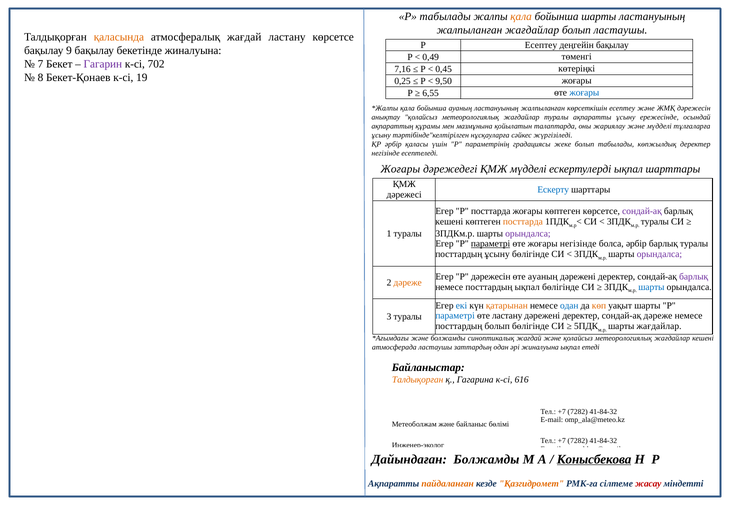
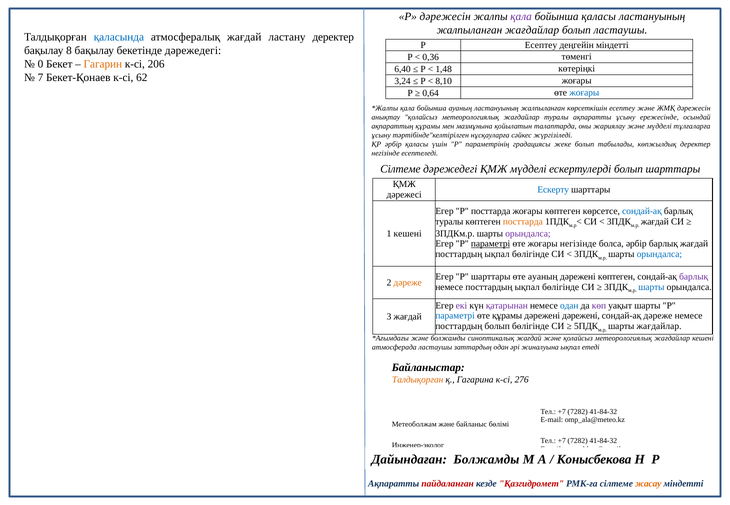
Р табылады: табылады -> дәрежесін
қала at (521, 16) colour: orange -> purple
бойынша шарты: шарты -> қаласы
қаласында colour: orange -> blue
ластану көрсетсе: көрсетсе -> деректер
деңгейін бақылау: бақылау -> міндетті
9: 9 -> 8
бекетінде жиналуына: жиналуына -> дәрежедегі
0,49: 0,49 -> 0,36
7: 7 -> 0
Гагарин colour: purple -> orange
702: 702 -> 206
7,16: 7,16 -> 6,40
0,45: 0,45 -> 1,48
8: 8 -> 7
19: 19 -> 62
0,25: 0,25 -> 3,24
9,50: 9,50 -> 8,10
6,55: 6,55 -> 0,64
Жоғары at (400, 169): Жоғары -> Сілтеме
ескертулерді ықпал: ықпал -> болып
сондай-ақ at (642, 212) colour: purple -> blue
кешені at (449, 222): кешені -> туралы
туралы at (655, 222): туралы -> жағдай
1 туралы: туралы -> кешені
барлық туралы: туралы -> жағдай
ұсыну at (497, 254): ұсыну -> ықпал
орындалса at (659, 254) colour: purple -> blue
Р дәрежесін: дәрежесін -> шарттары
деректер at (617, 277): деректер -> көптеген
екі colour: blue -> purple
қатарынан colour: orange -> purple
көп colour: orange -> purple
өте ластану: ластану -> құрамы
деректер at (581, 316): деректер -> дәрежені
3 туралы: туралы -> жағдай
616: 616 -> 276
Конысбекова underline: present -> none
пайдаланған colour: orange -> red
Қазгидромет colour: orange -> red
жасау colour: red -> orange
